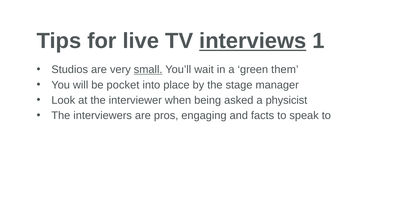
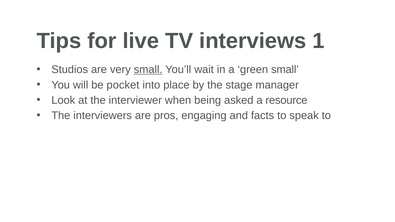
interviews underline: present -> none
green them: them -> small
physicist: physicist -> resource
